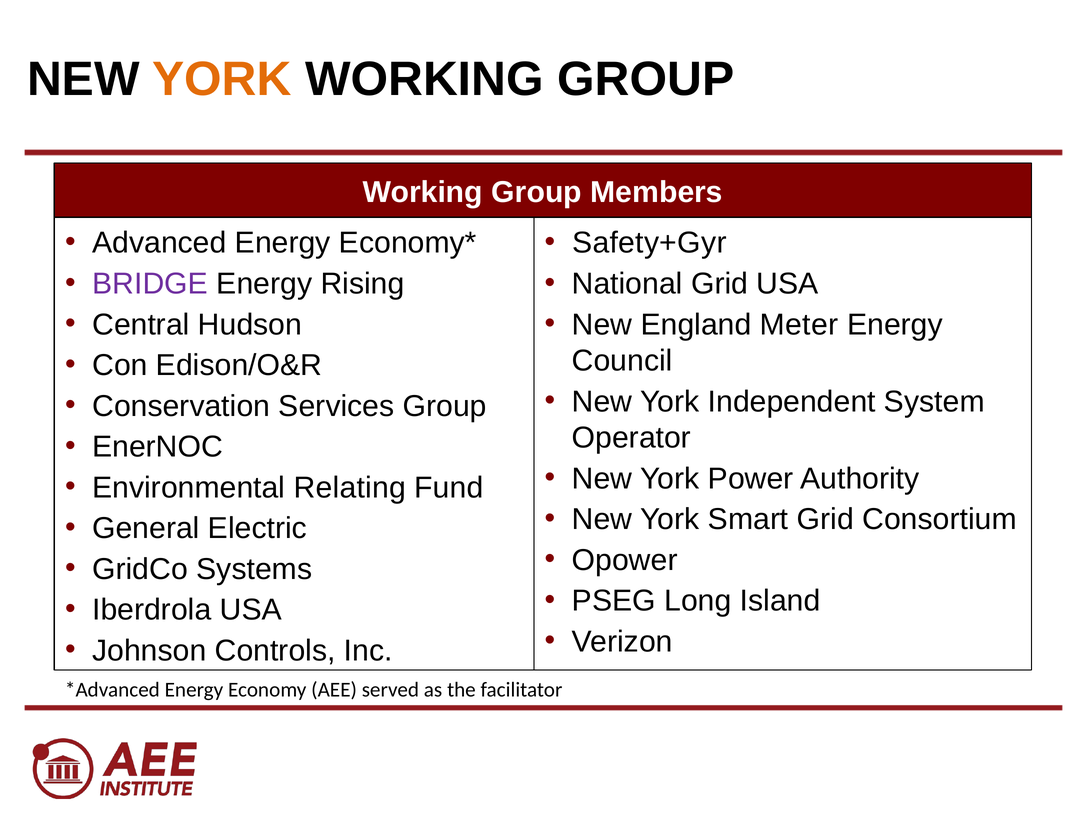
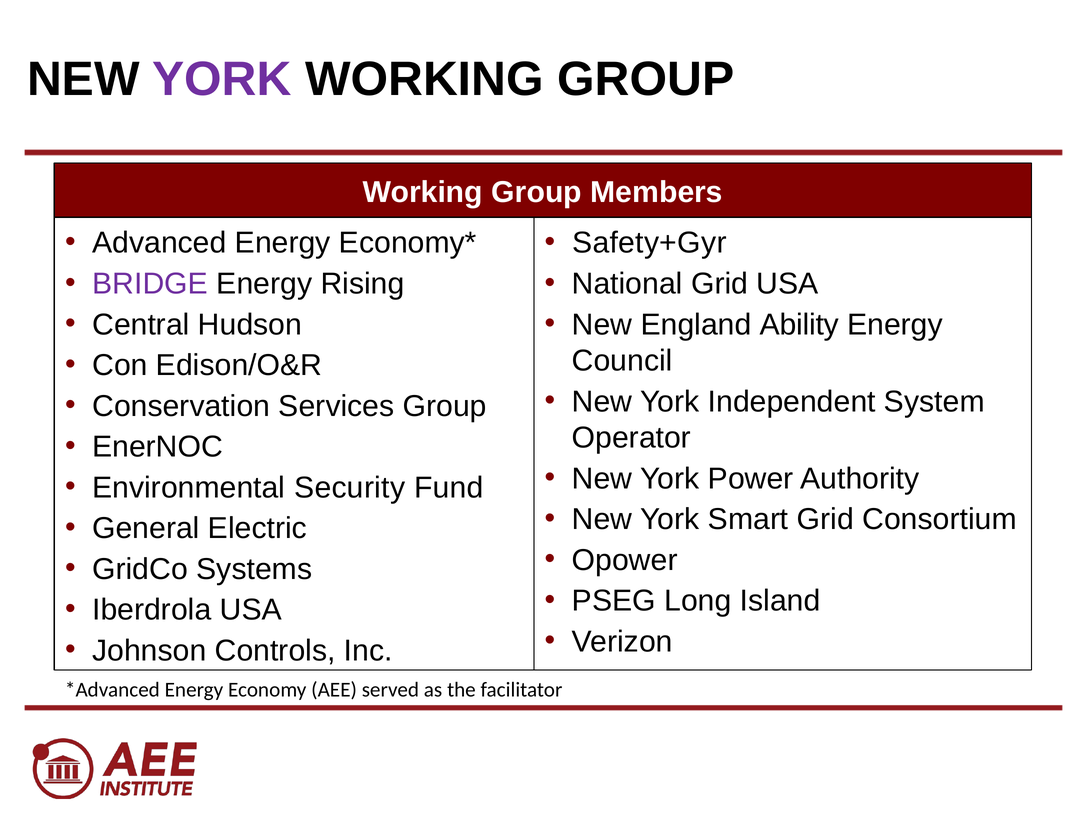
YORK at (222, 79) colour: orange -> purple
Meter: Meter -> Ability
Relating: Relating -> Security
